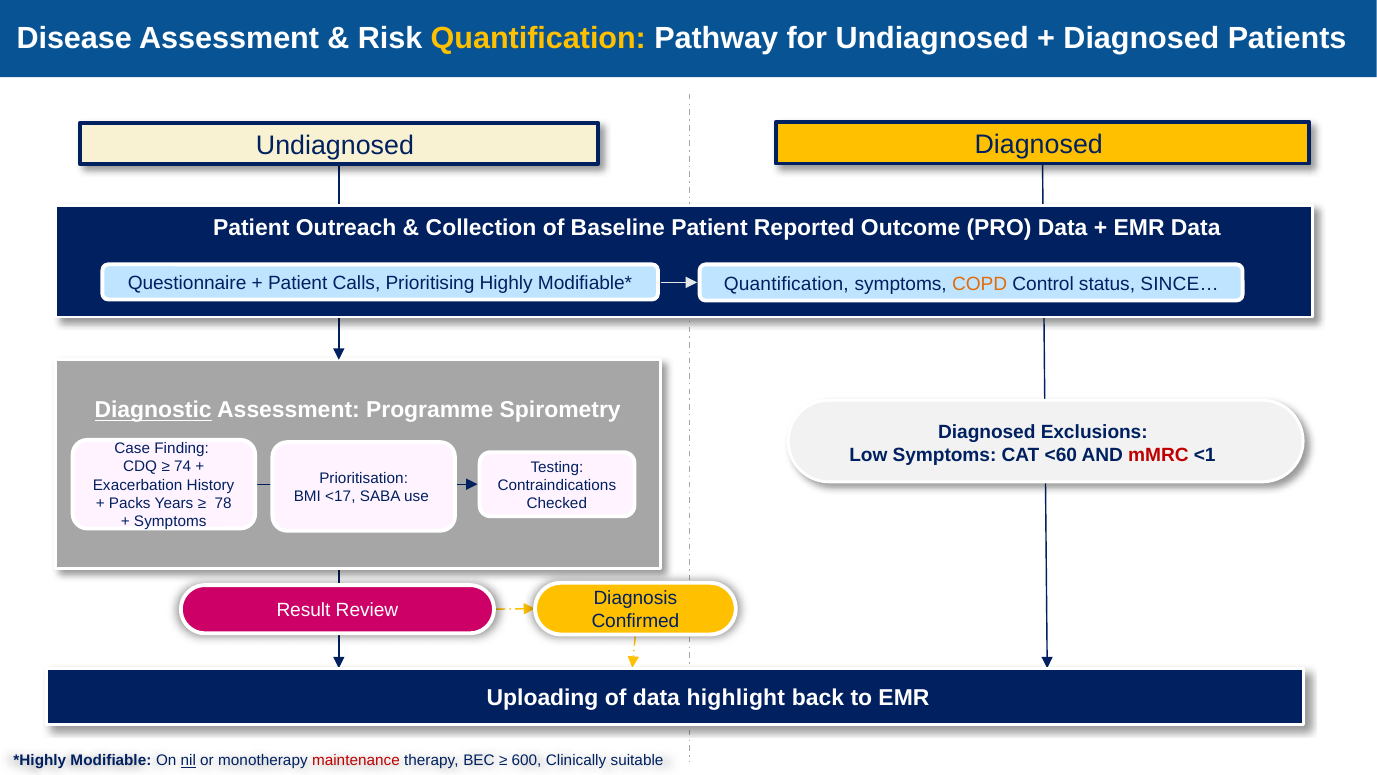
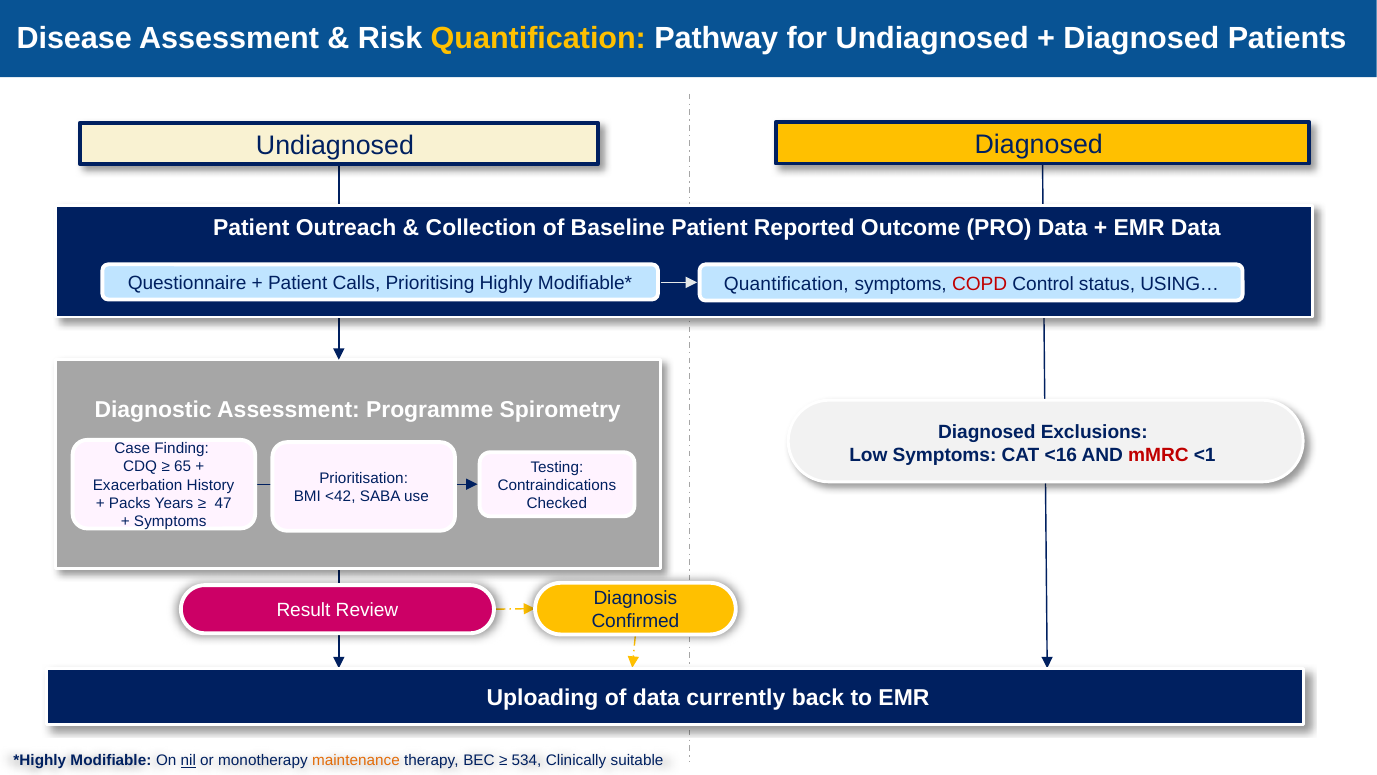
COPD colour: orange -> red
SINCE…: SINCE… -> USING…
Diagnostic underline: present -> none
<60: <60 -> <16
74: 74 -> 65
<17: <17 -> <42
78: 78 -> 47
highlight: highlight -> currently
maintenance colour: red -> orange
600: 600 -> 534
